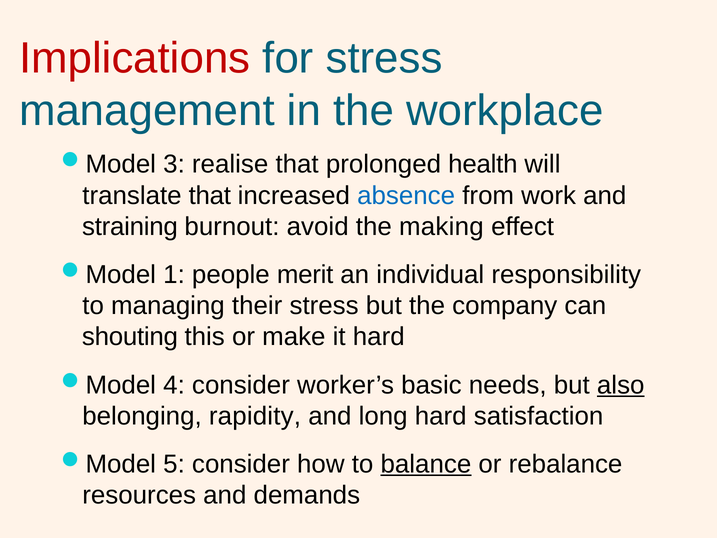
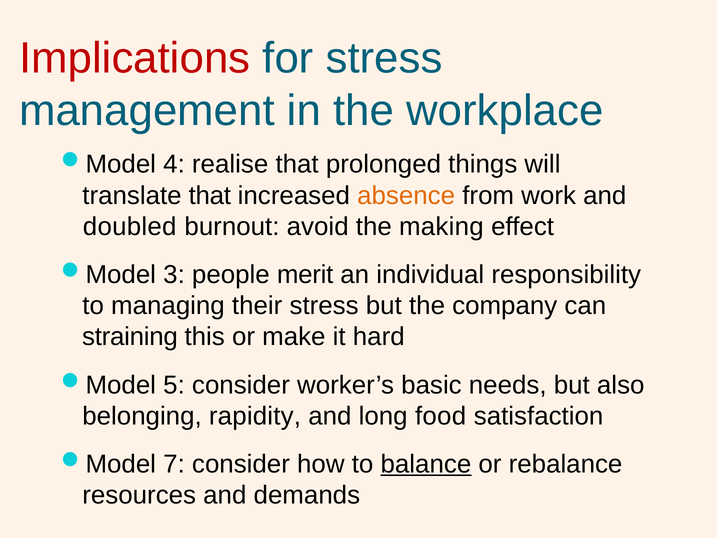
3: 3 -> 4
health: health -> things
absence colour: blue -> orange
straining: straining -> doubled
1: 1 -> 3
shouting: shouting -> straining
4: 4 -> 5
also underline: present -> none
long hard: hard -> food
5: 5 -> 7
